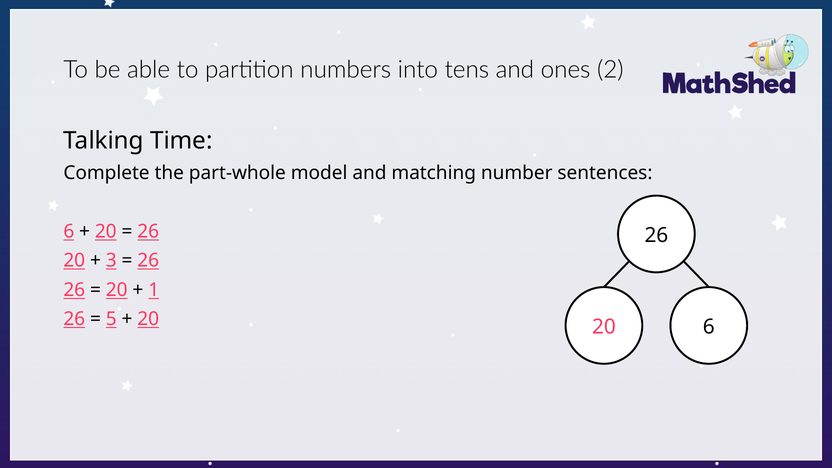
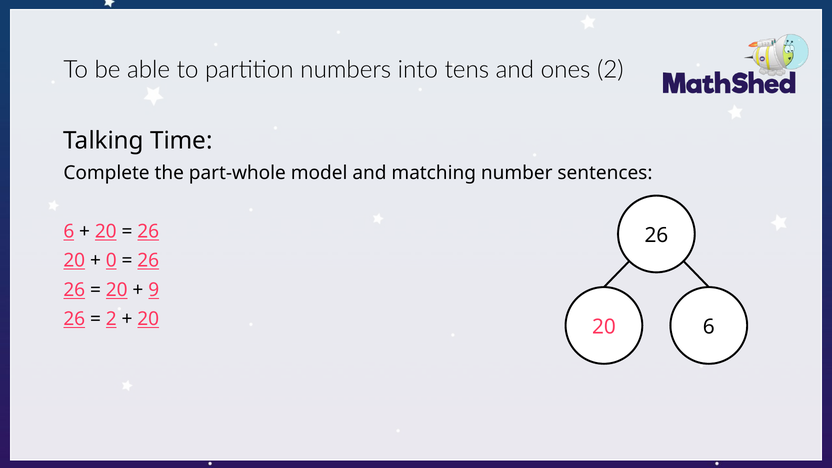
3: 3 -> 0
1: 1 -> 9
5 at (111, 319): 5 -> 2
